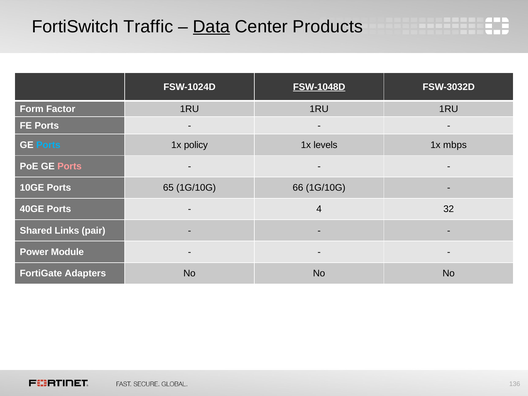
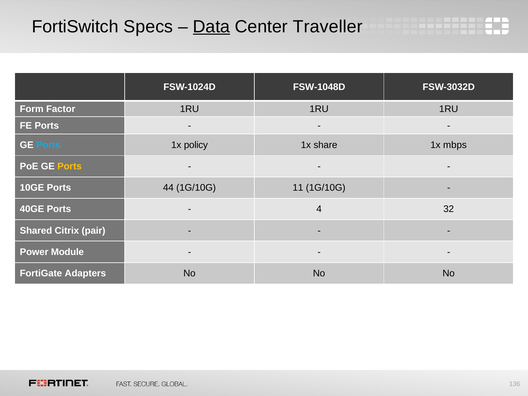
Traffic: Traffic -> Specs
Products: Products -> Traveller
FSW-1048D underline: present -> none
levels: levels -> share
Ports at (70, 166) colour: pink -> yellow
65: 65 -> 44
66: 66 -> 11
Links: Links -> Citrix
